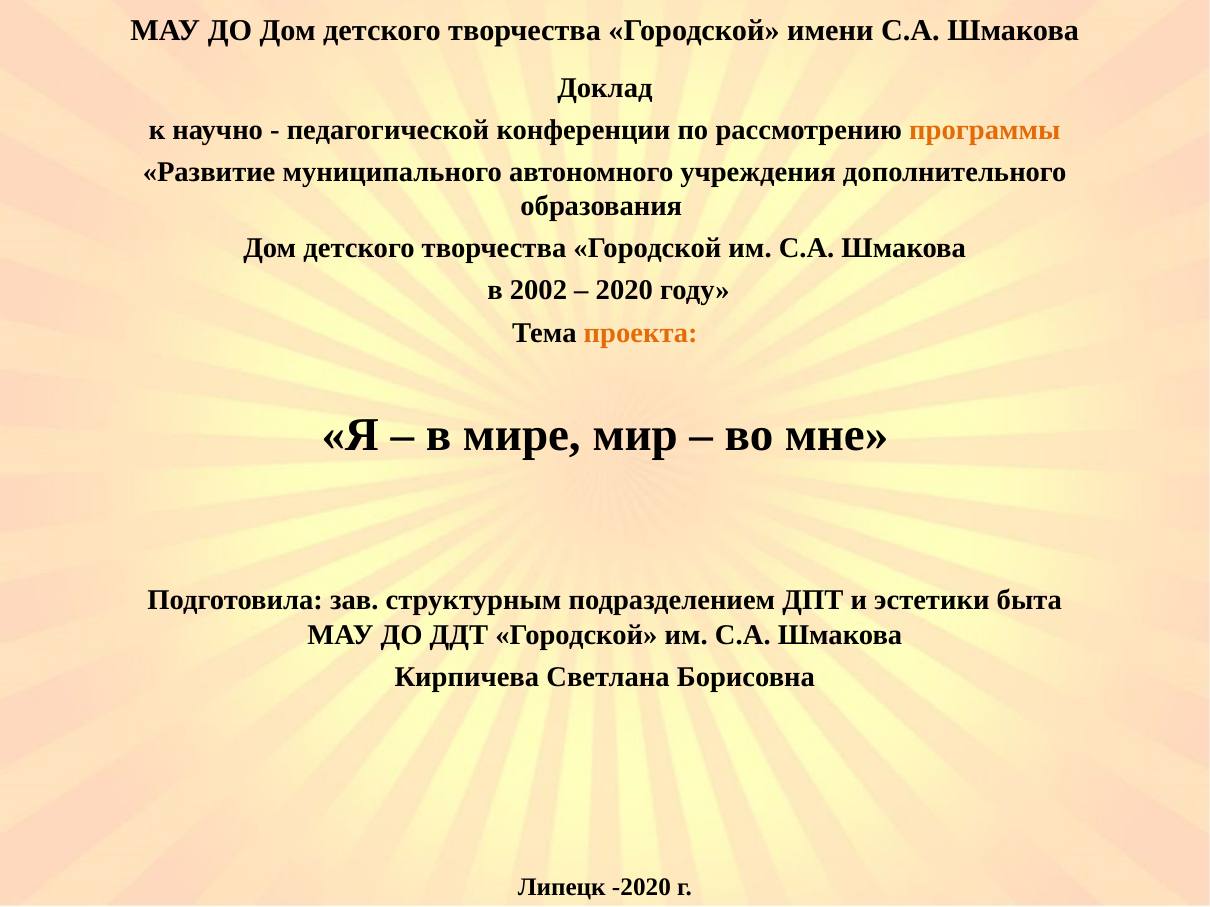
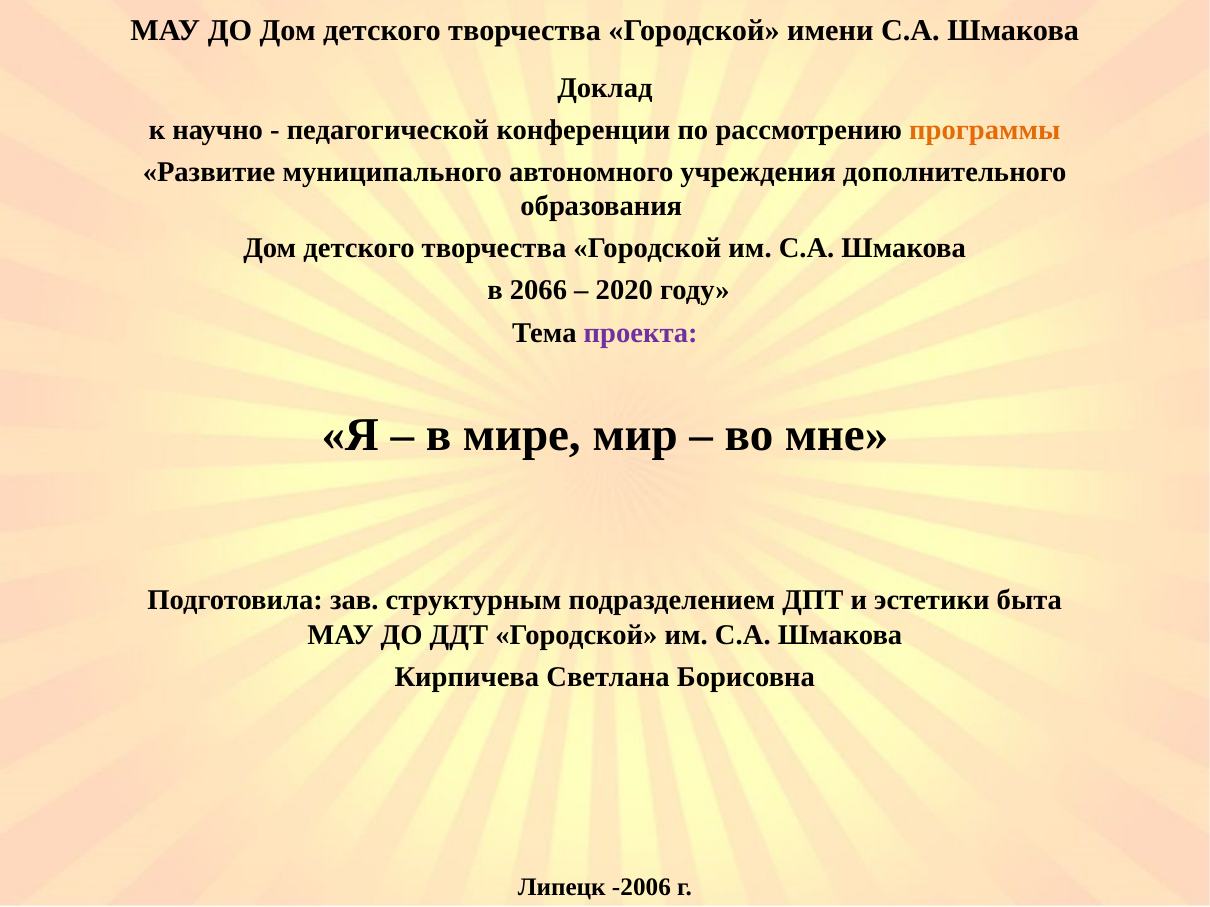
2002: 2002 -> 2066
проекта colour: orange -> purple
-2020: -2020 -> -2006
